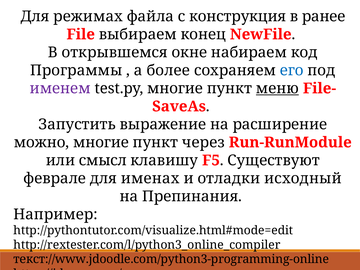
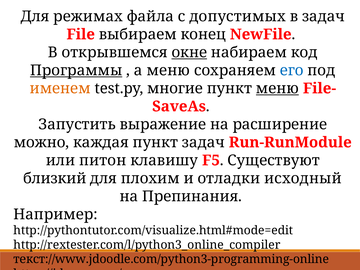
конструкция: конструкция -> допустимых
в ранее: ранее -> задач
окне underline: none -> present
Программы underline: none -> present
а более: более -> меню
именем colour: purple -> orange
можно многие: многие -> каждая
пункт через: через -> задач
смысл: смысл -> питон
феврале: феврале -> близкий
именах: именах -> плохим
